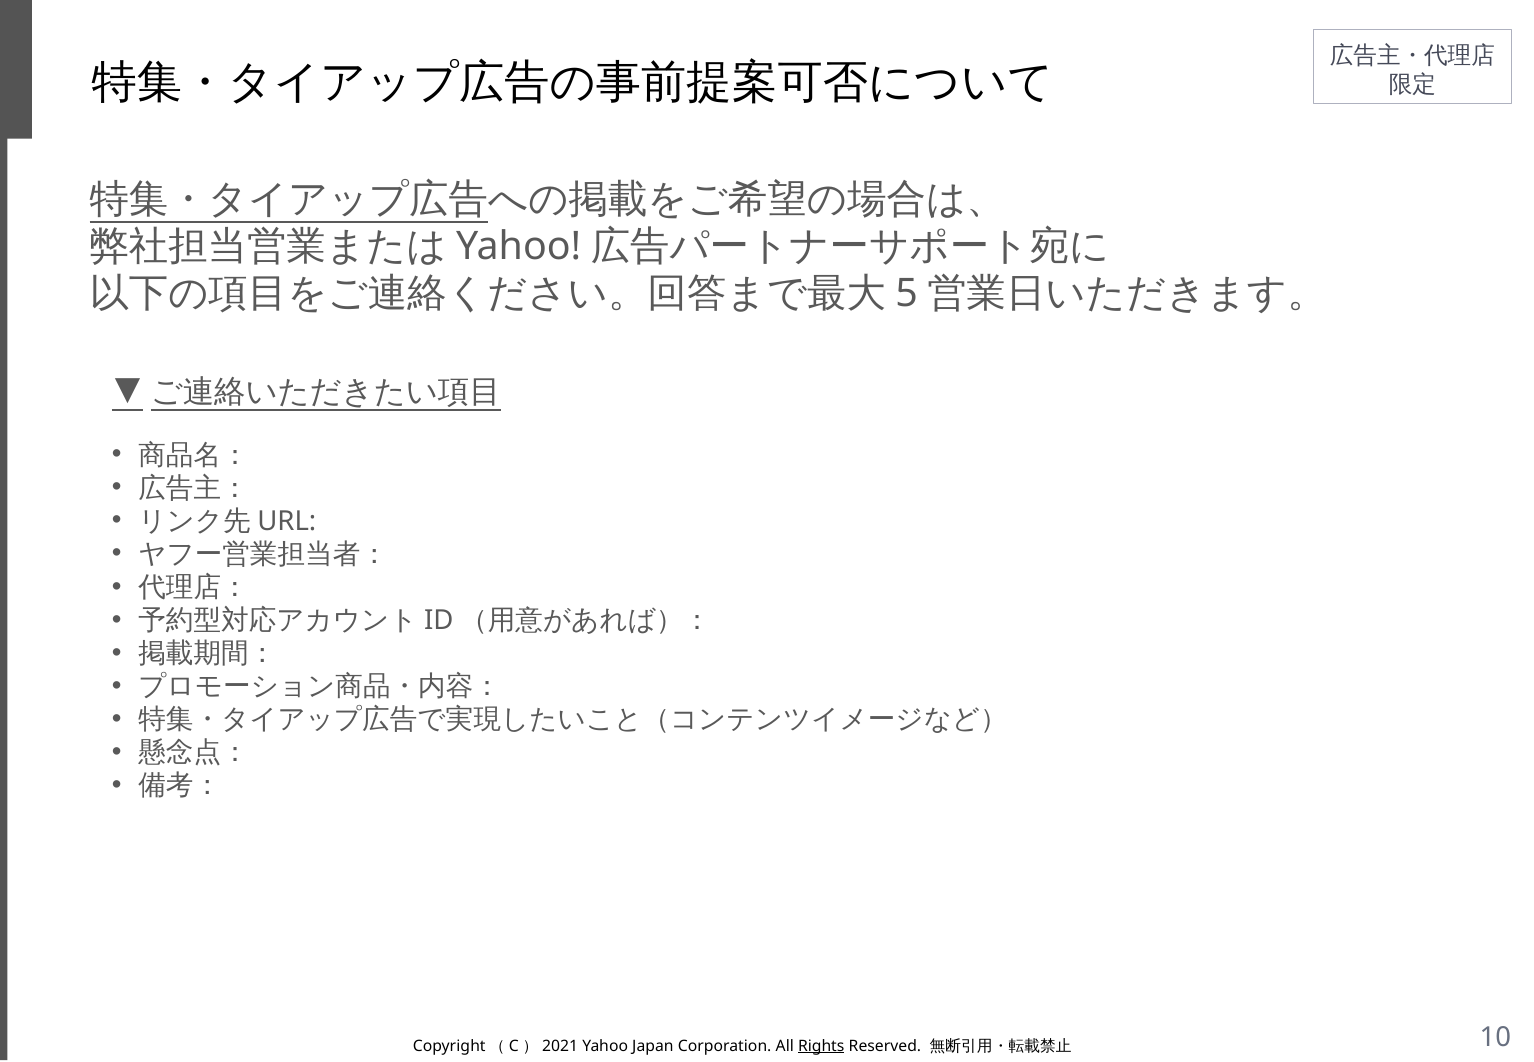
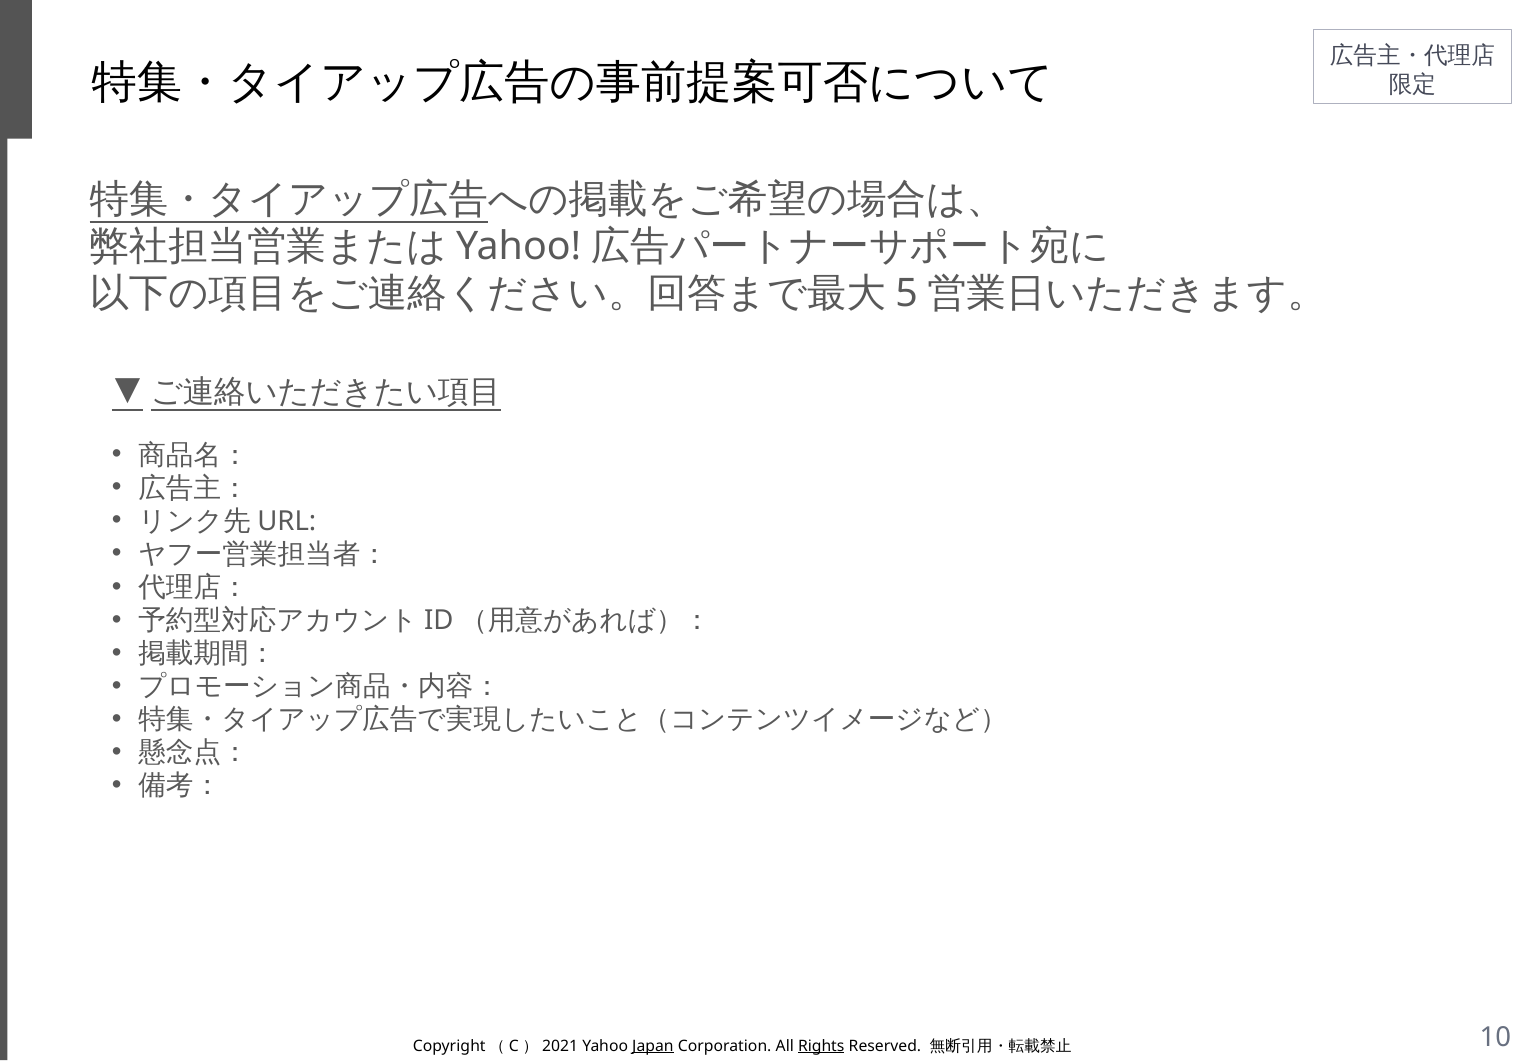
Japan underline: none -> present
